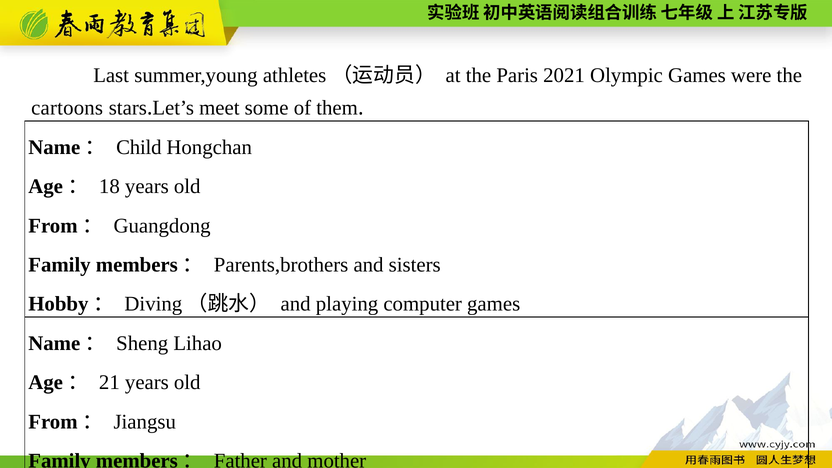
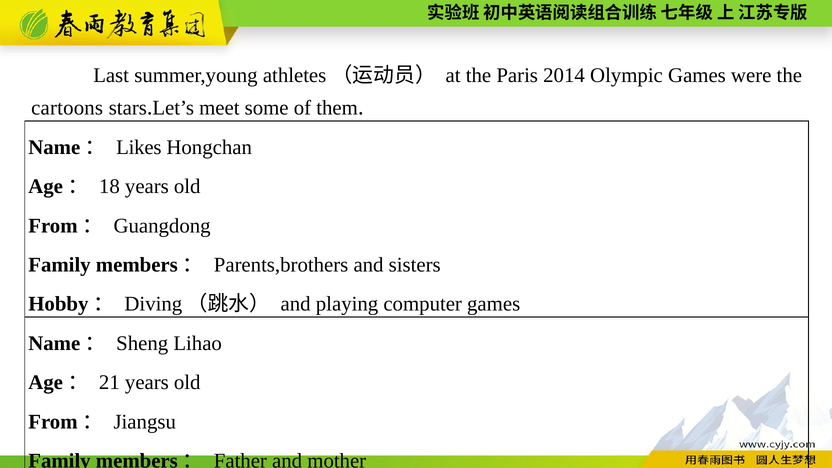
2021: 2021 -> 2014
Child: Child -> Likes
